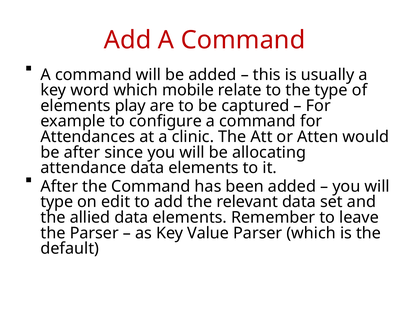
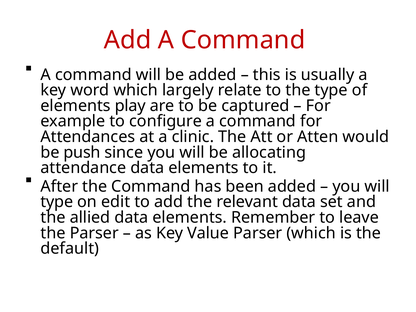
mobile: mobile -> largely
be after: after -> push
